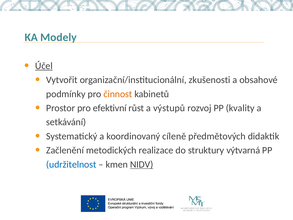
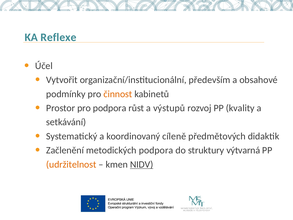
Modely: Modely -> Reflexe
Účel underline: present -> none
zkušenosti: zkušenosti -> především
pro efektivní: efektivní -> podpora
metodických realizace: realizace -> podpora
udržitelnost colour: blue -> orange
